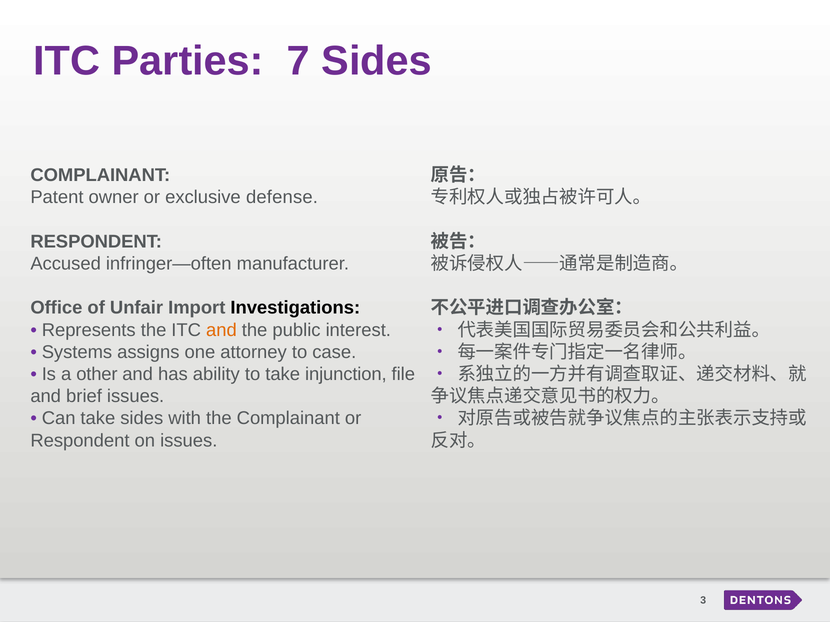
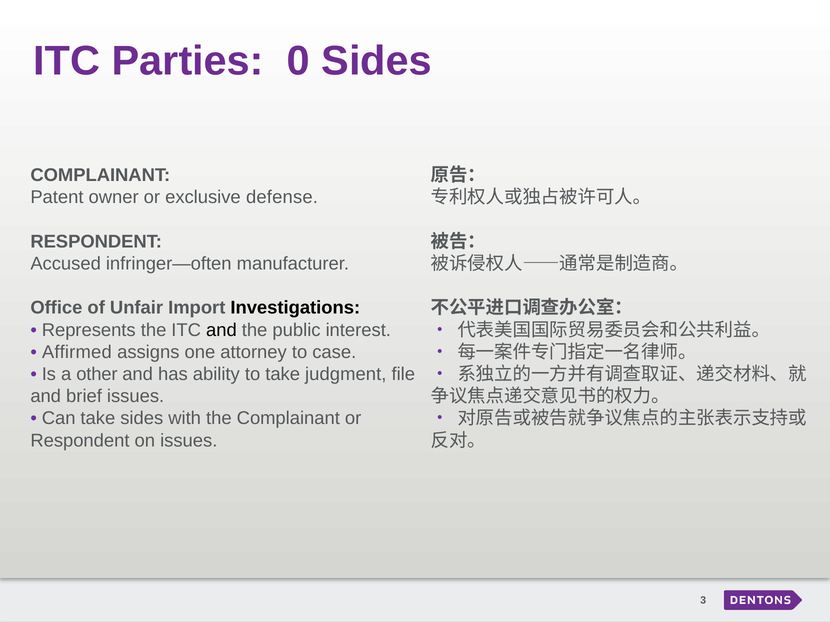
7: 7 -> 0
and at (221, 330) colour: orange -> black
Systems: Systems -> Affirmed
injunction: injunction -> judgment
